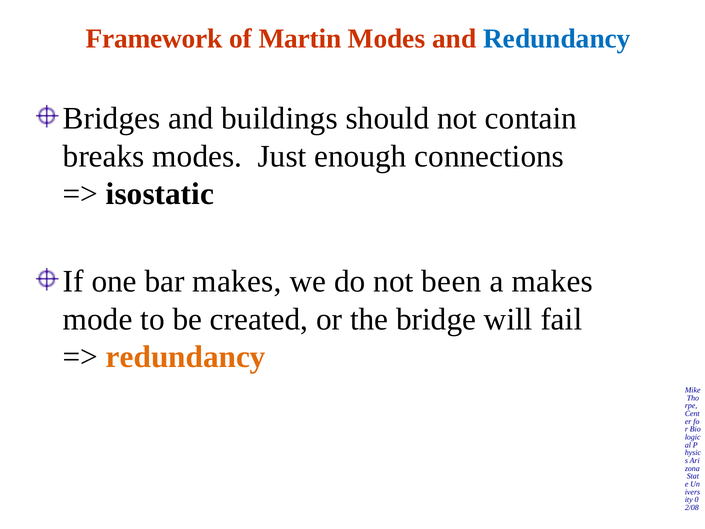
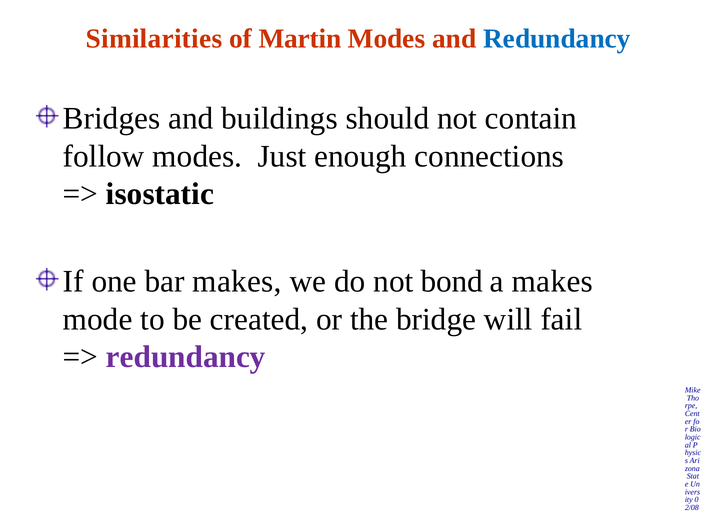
Framework: Framework -> Similarities
breaks: breaks -> follow
been: been -> bond
redundancy at (186, 357) colour: orange -> purple
